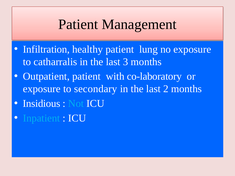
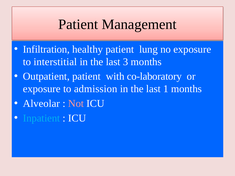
catharralis: catharralis -> interstitial
secondary: secondary -> admission
2: 2 -> 1
Insidious: Insidious -> Alveolar
Not colour: light blue -> pink
